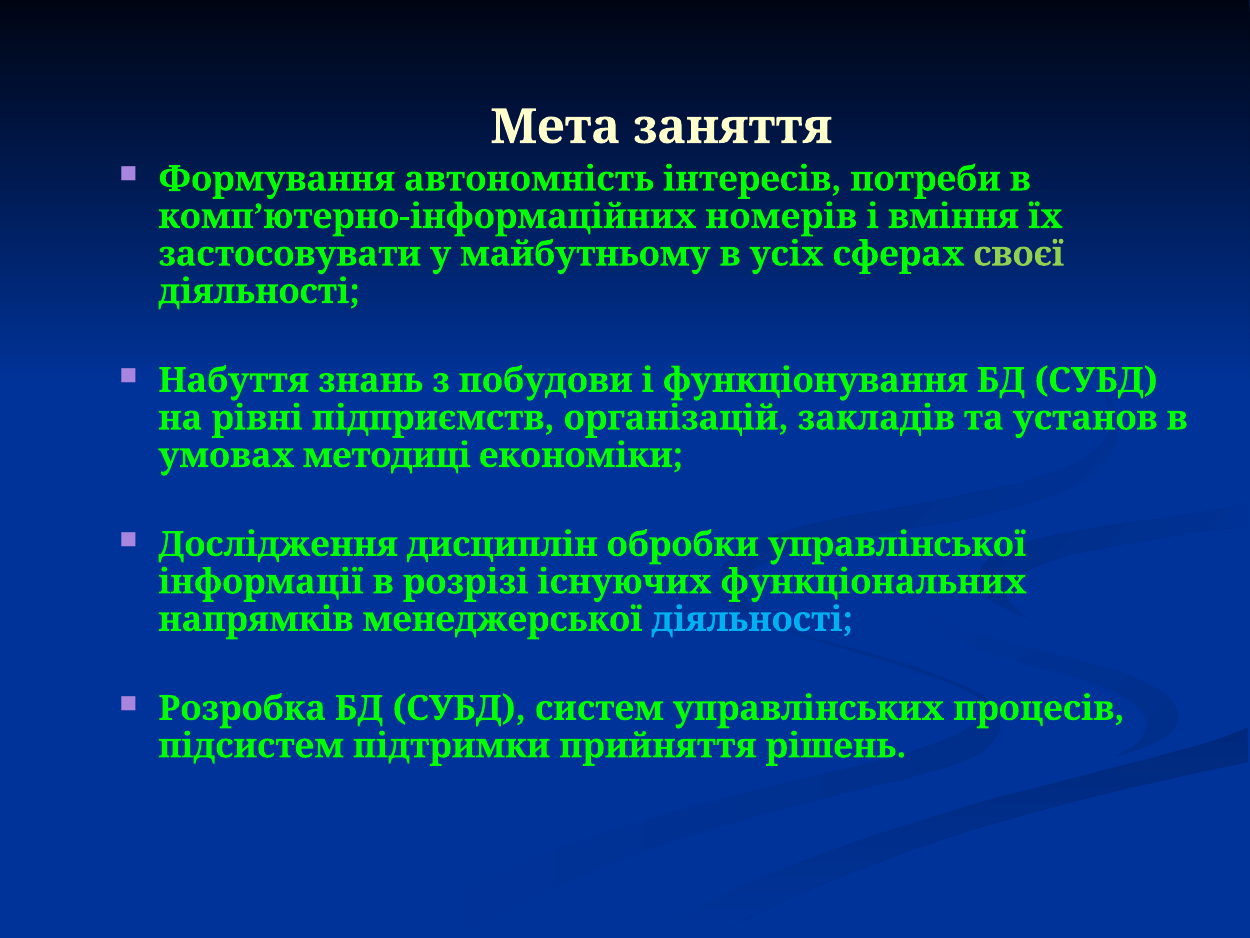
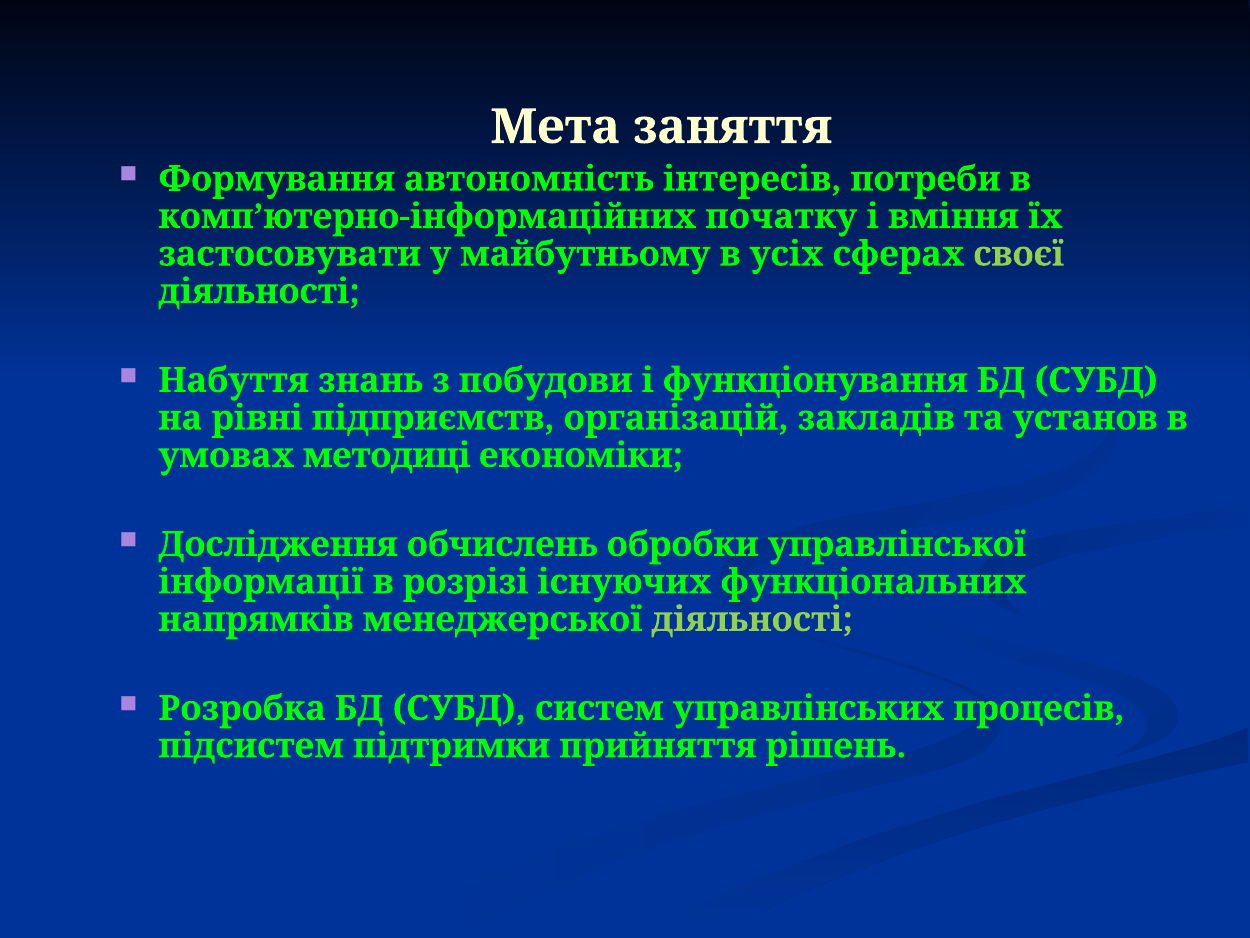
номерів: номерів -> початку
дисциплін: дисциплін -> обчислень
діяльності at (752, 619) colour: light blue -> light green
